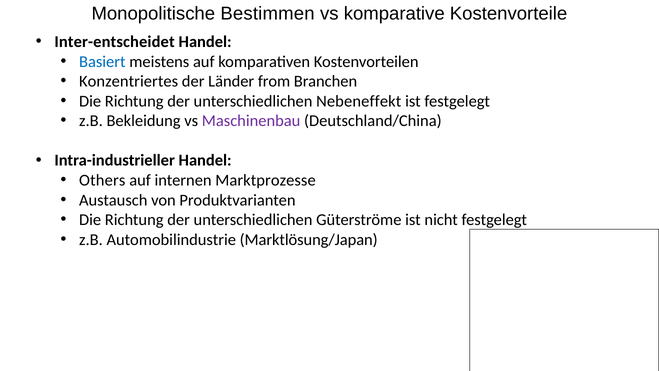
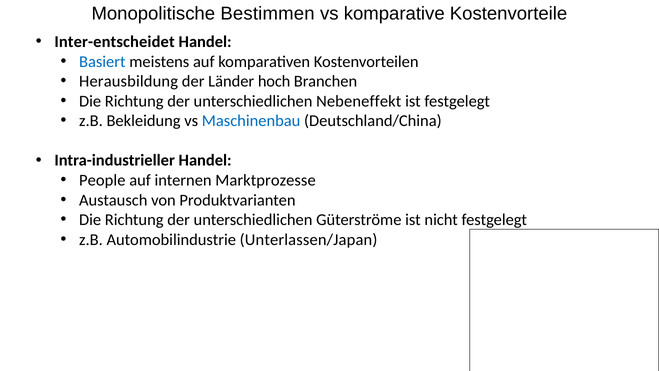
Konzentriertes: Konzentriertes -> Herausbildung
from: from -> hoch
Maschinenbau colour: purple -> blue
Others: Others -> People
Marktlösung/Japan: Marktlösung/Japan -> Unterlassen/Japan
